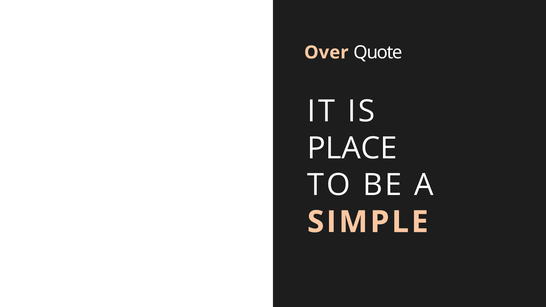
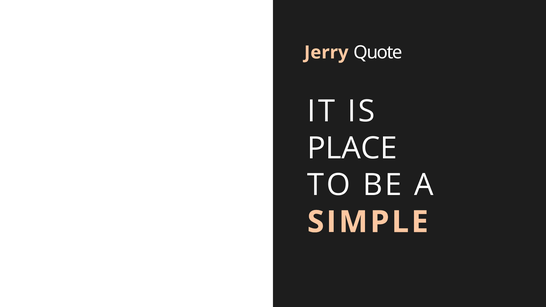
Over: Over -> Jerry
